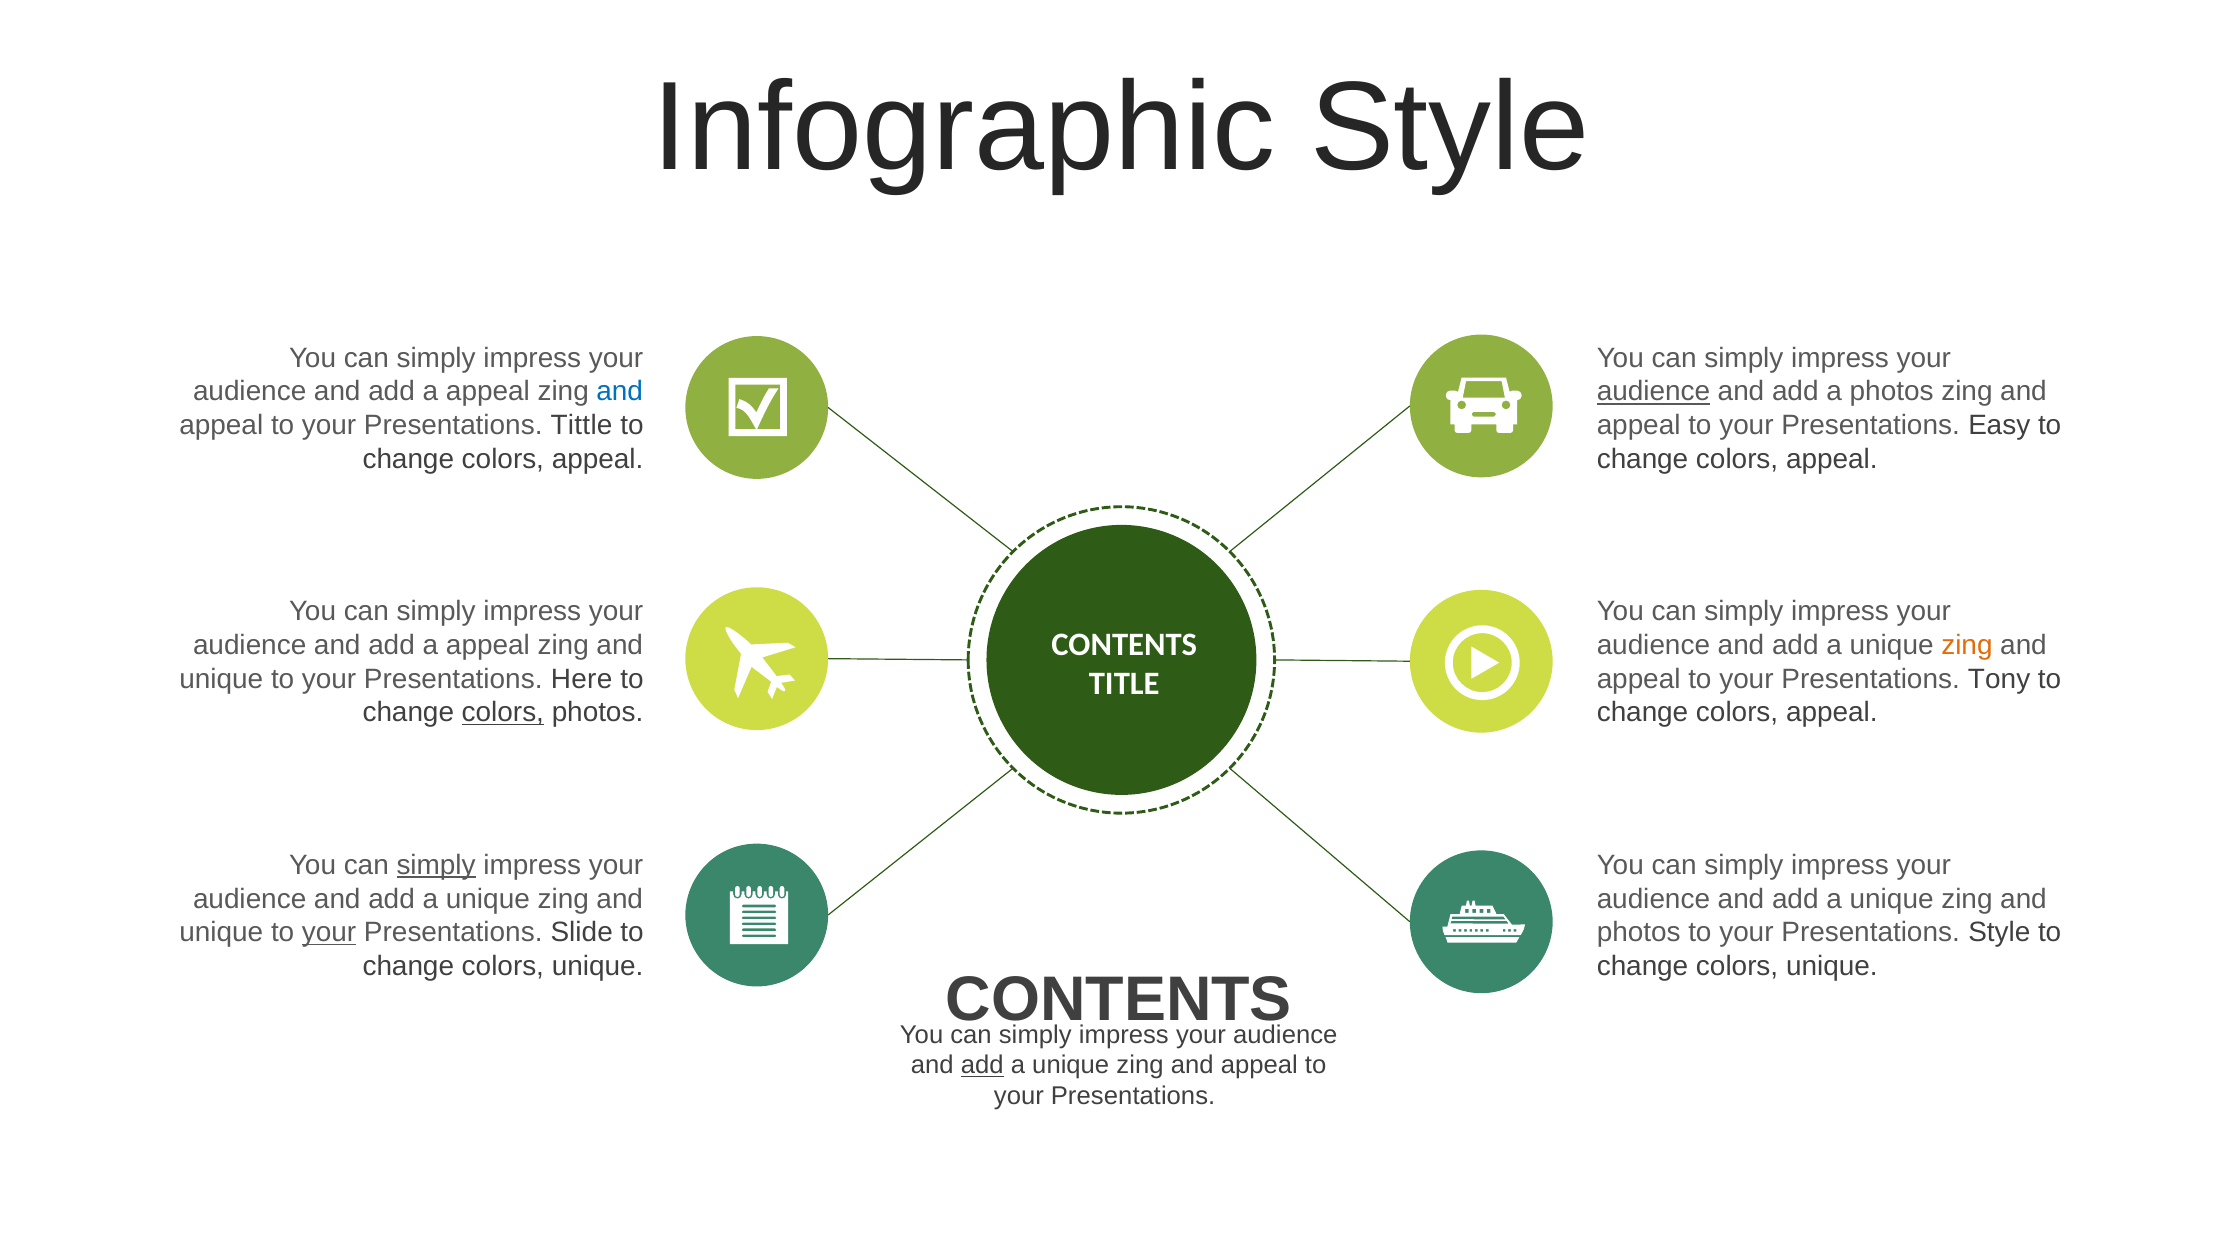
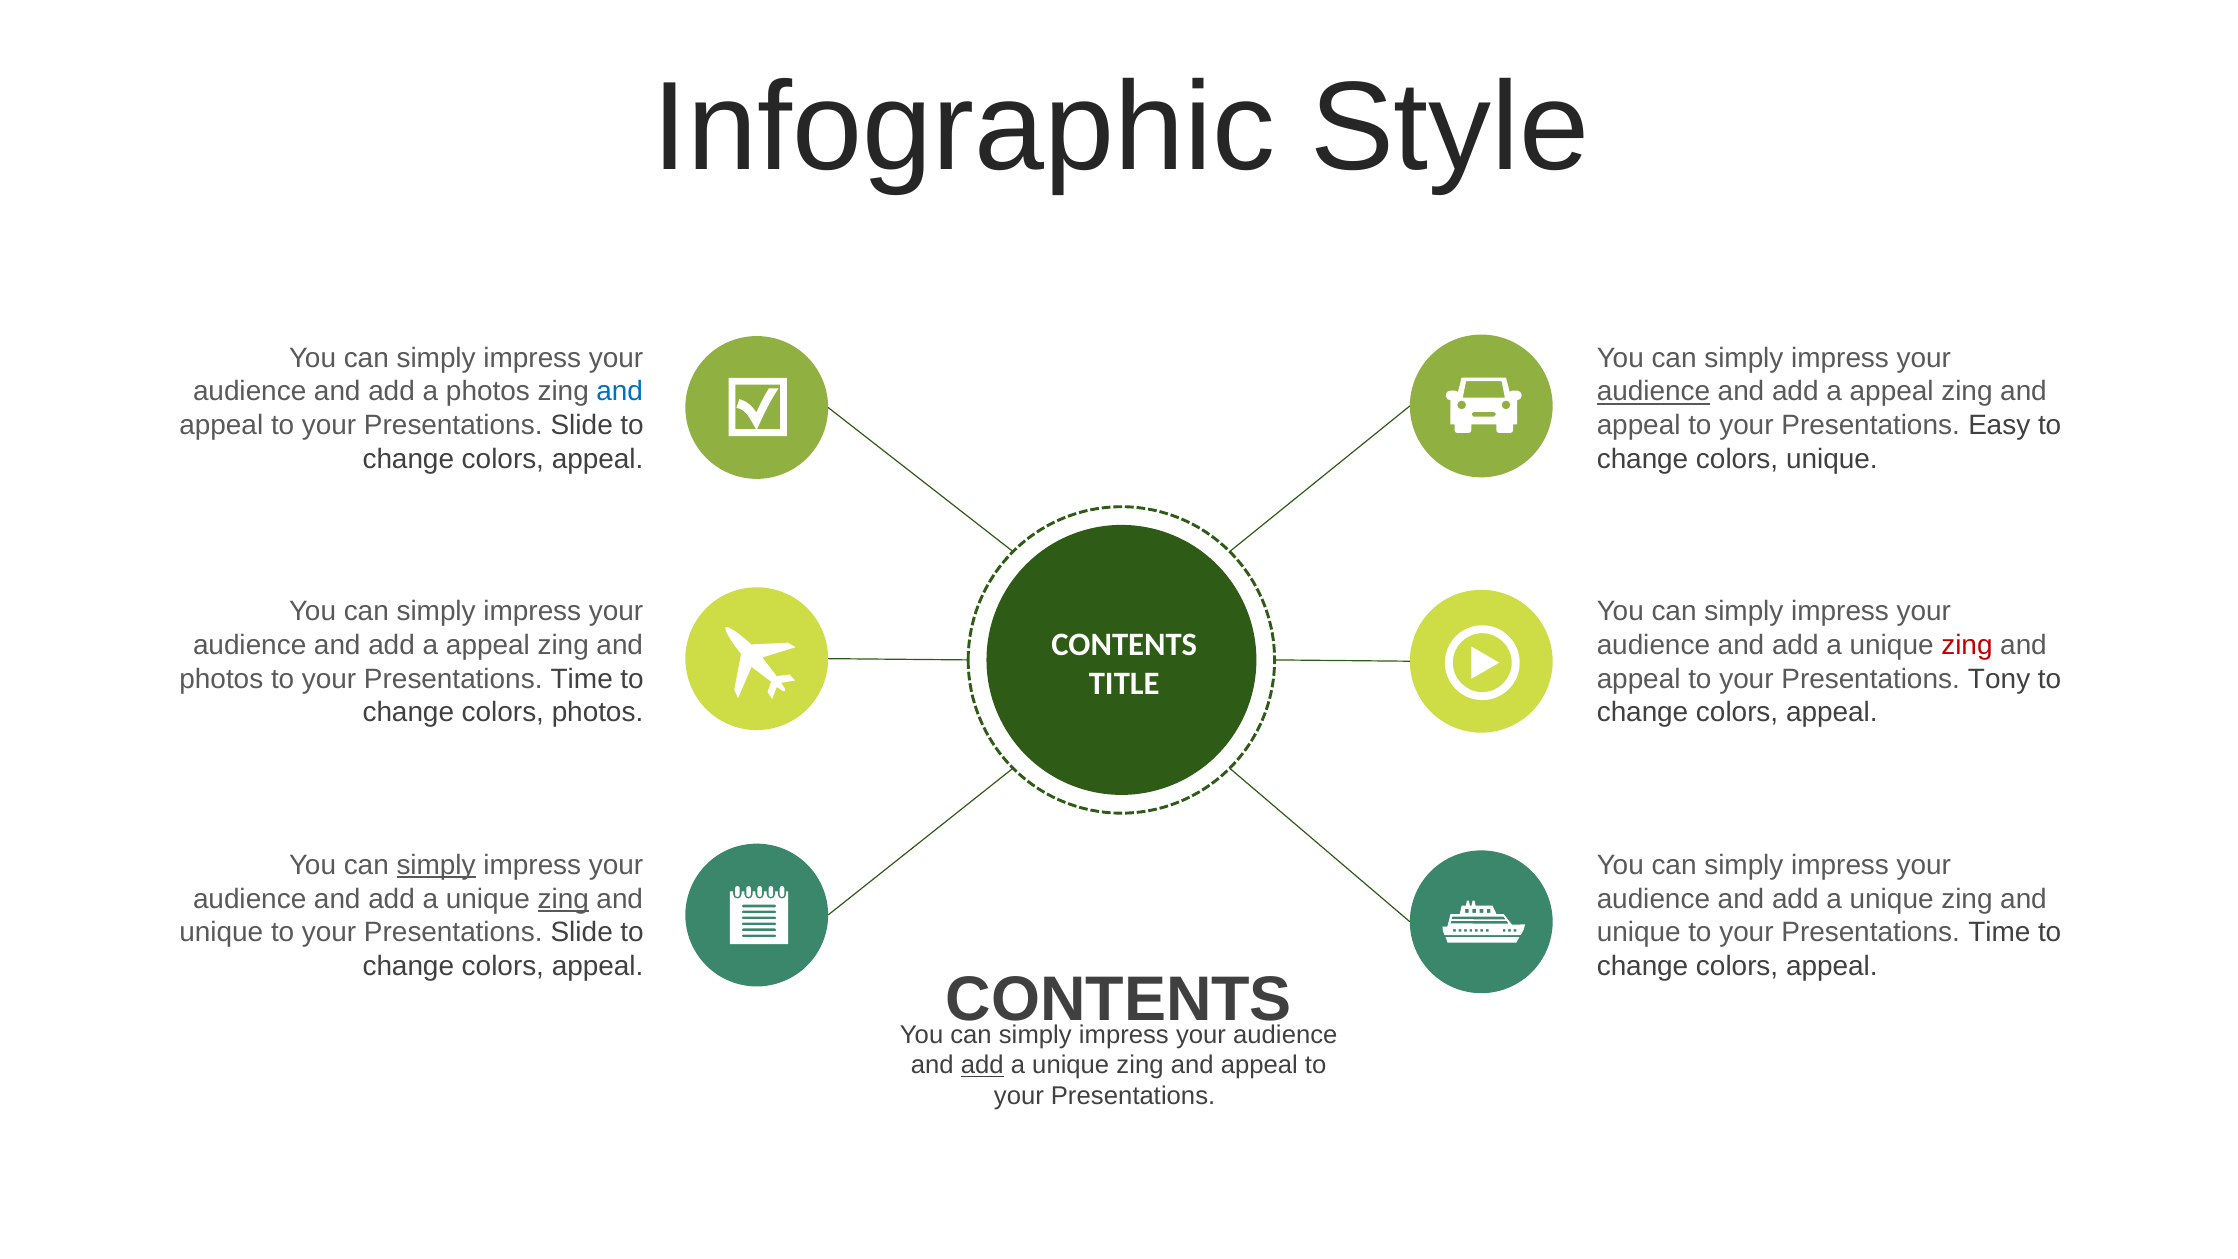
appeal at (488, 392): appeal -> photos
photos at (1892, 392): photos -> appeal
Tittle at (582, 425): Tittle -> Slide
appeal at (1832, 459): appeal -> unique
zing at (1967, 645) colour: orange -> red
unique at (221, 679): unique -> photos
Here at (582, 679): Here -> Time
colors at (503, 712) underline: present -> none
zing at (563, 899) underline: none -> present
your at (329, 932) underline: present -> none
photos at (1639, 932): photos -> unique
Style at (1999, 932): Style -> Time
unique at (598, 966): unique -> appeal
unique at (1832, 966): unique -> appeal
